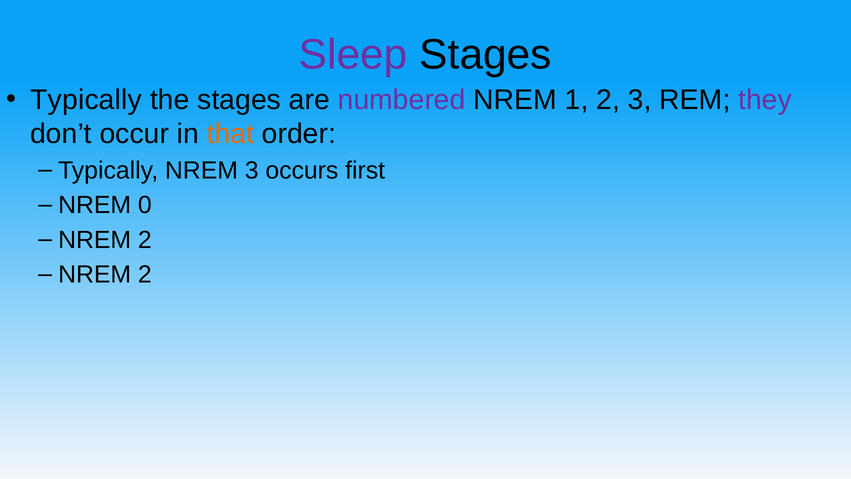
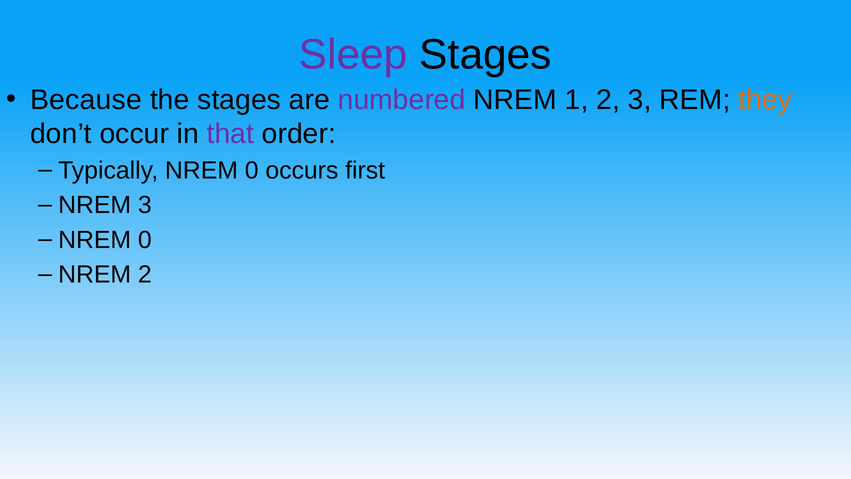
Typically at (86, 100): Typically -> Because
they colour: purple -> orange
that colour: orange -> purple
Typically NREM 3: 3 -> 0
NREM 0: 0 -> 3
2 at (145, 240): 2 -> 0
